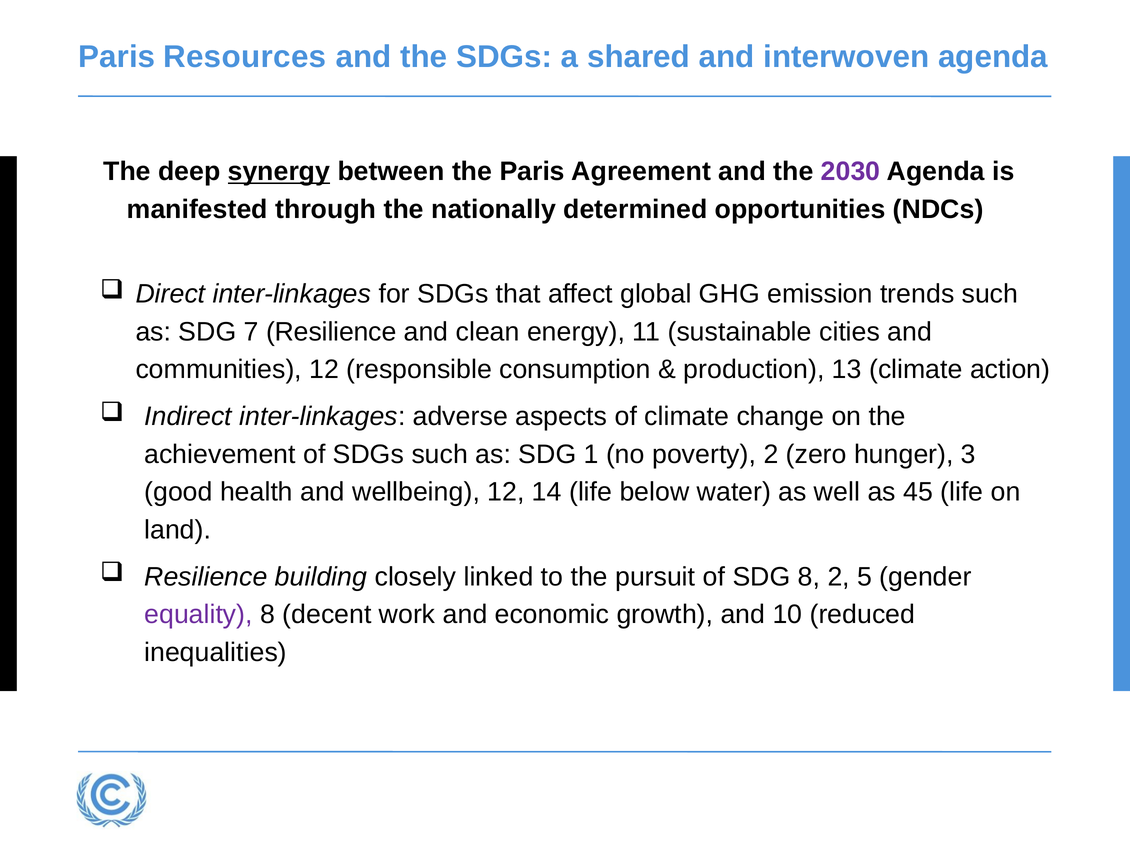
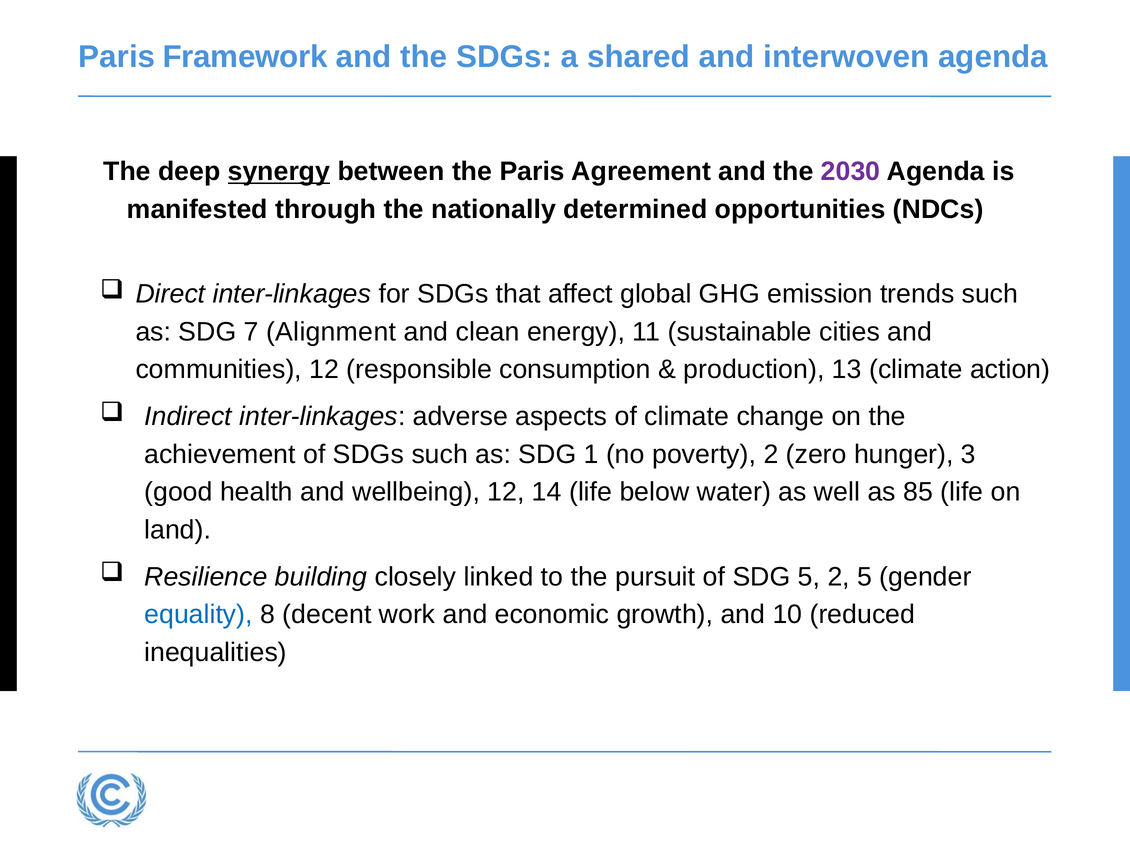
Resources: Resources -> Framework
7 Resilience: Resilience -> Alignment
45: 45 -> 85
SDG 8: 8 -> 5
equality colour: purple -> blue
